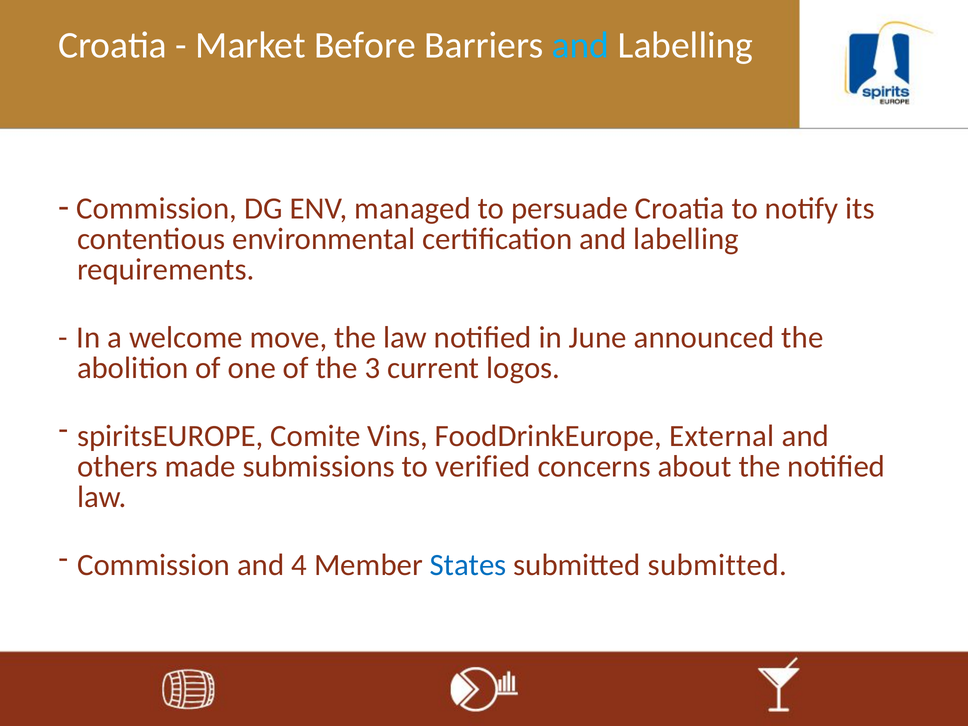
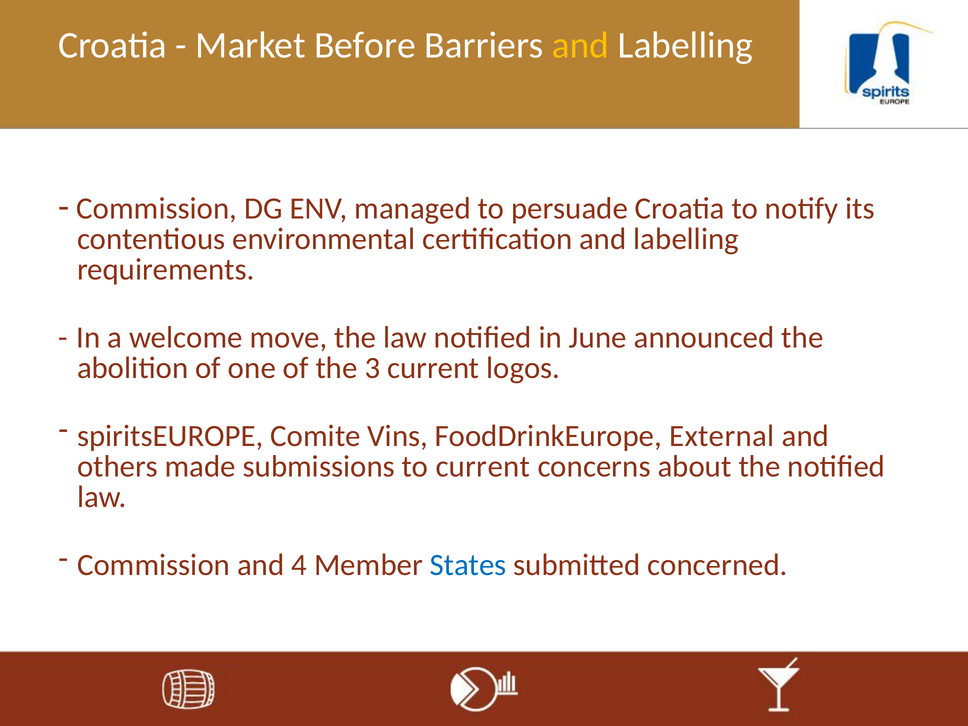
and at (580, 45) colour: light blue -> yellow
to verified: verified -> current
submitted submitted: submitted -> concerned
